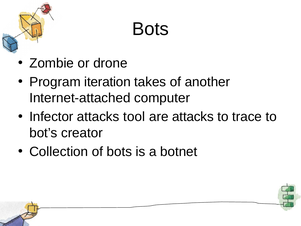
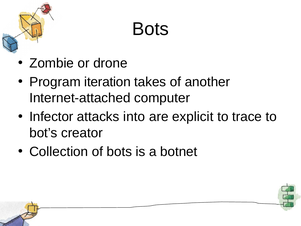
tool: tool -> into
are attacks: attacks -> explicit
